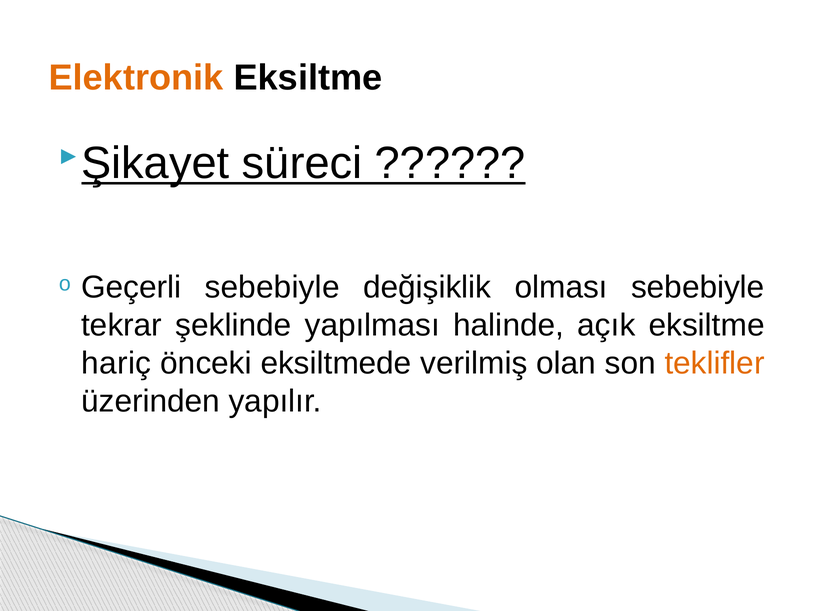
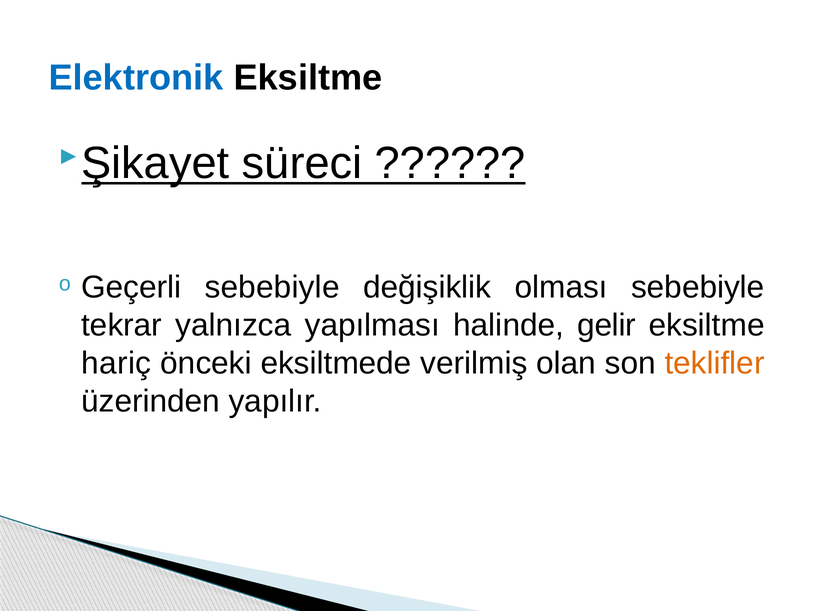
Elektronik colour: orange -> blue
şeklinde: şeklinde -> yalnızca
açık: açık -> gelir
